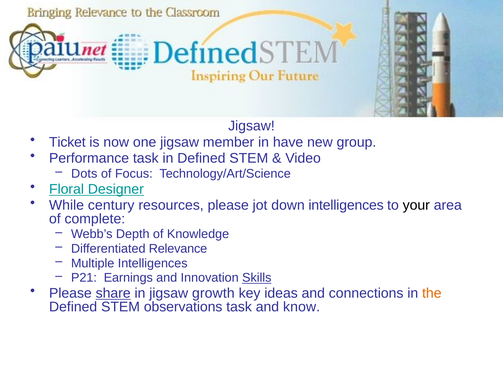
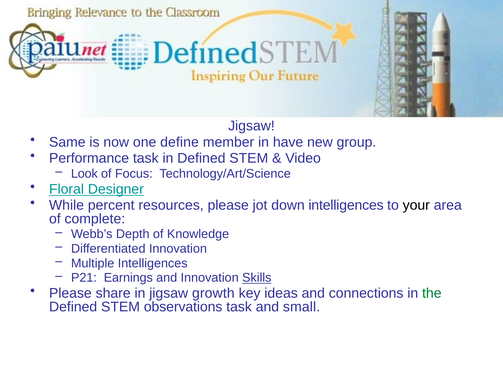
Ticket: Ticket -> Same
one jigsaw: jigsaw -> define
Dots: Dots -> Look
century: century -> percent
Differentiated Relevance: Relevance -> Innovation
share underline: present -> none
the colour: orange -> green
know: know -> small
